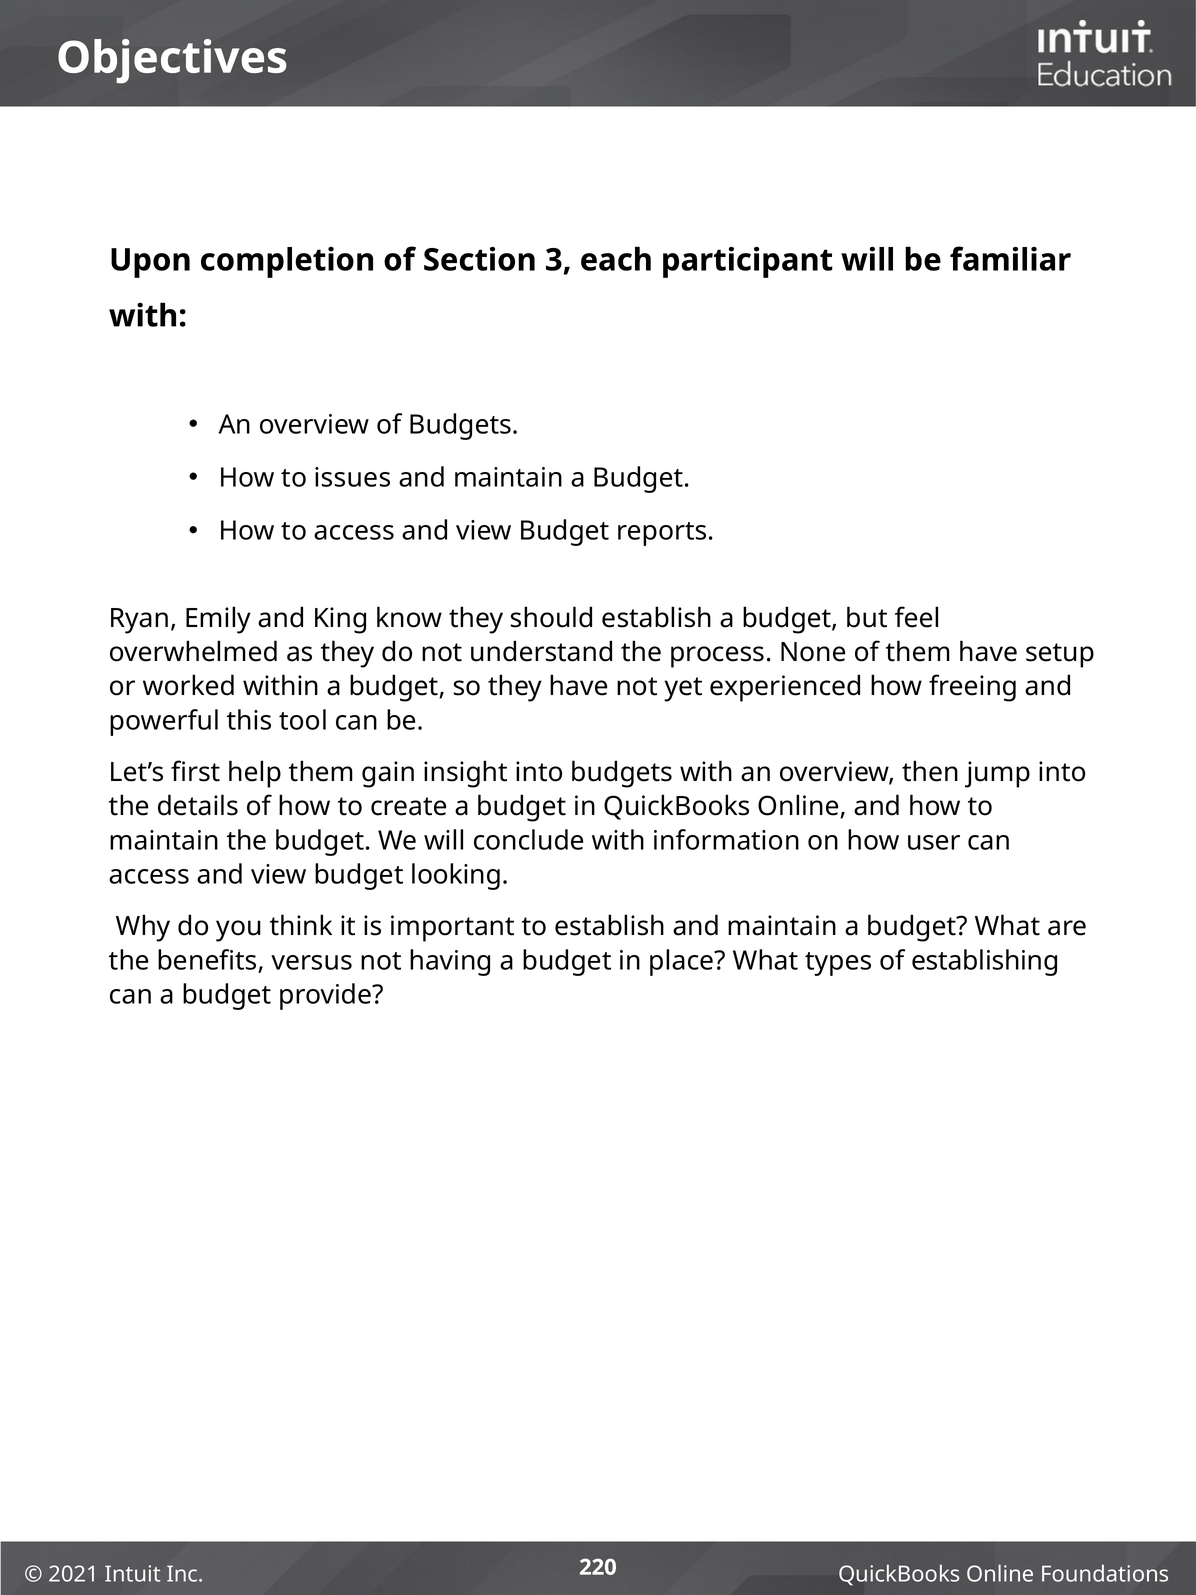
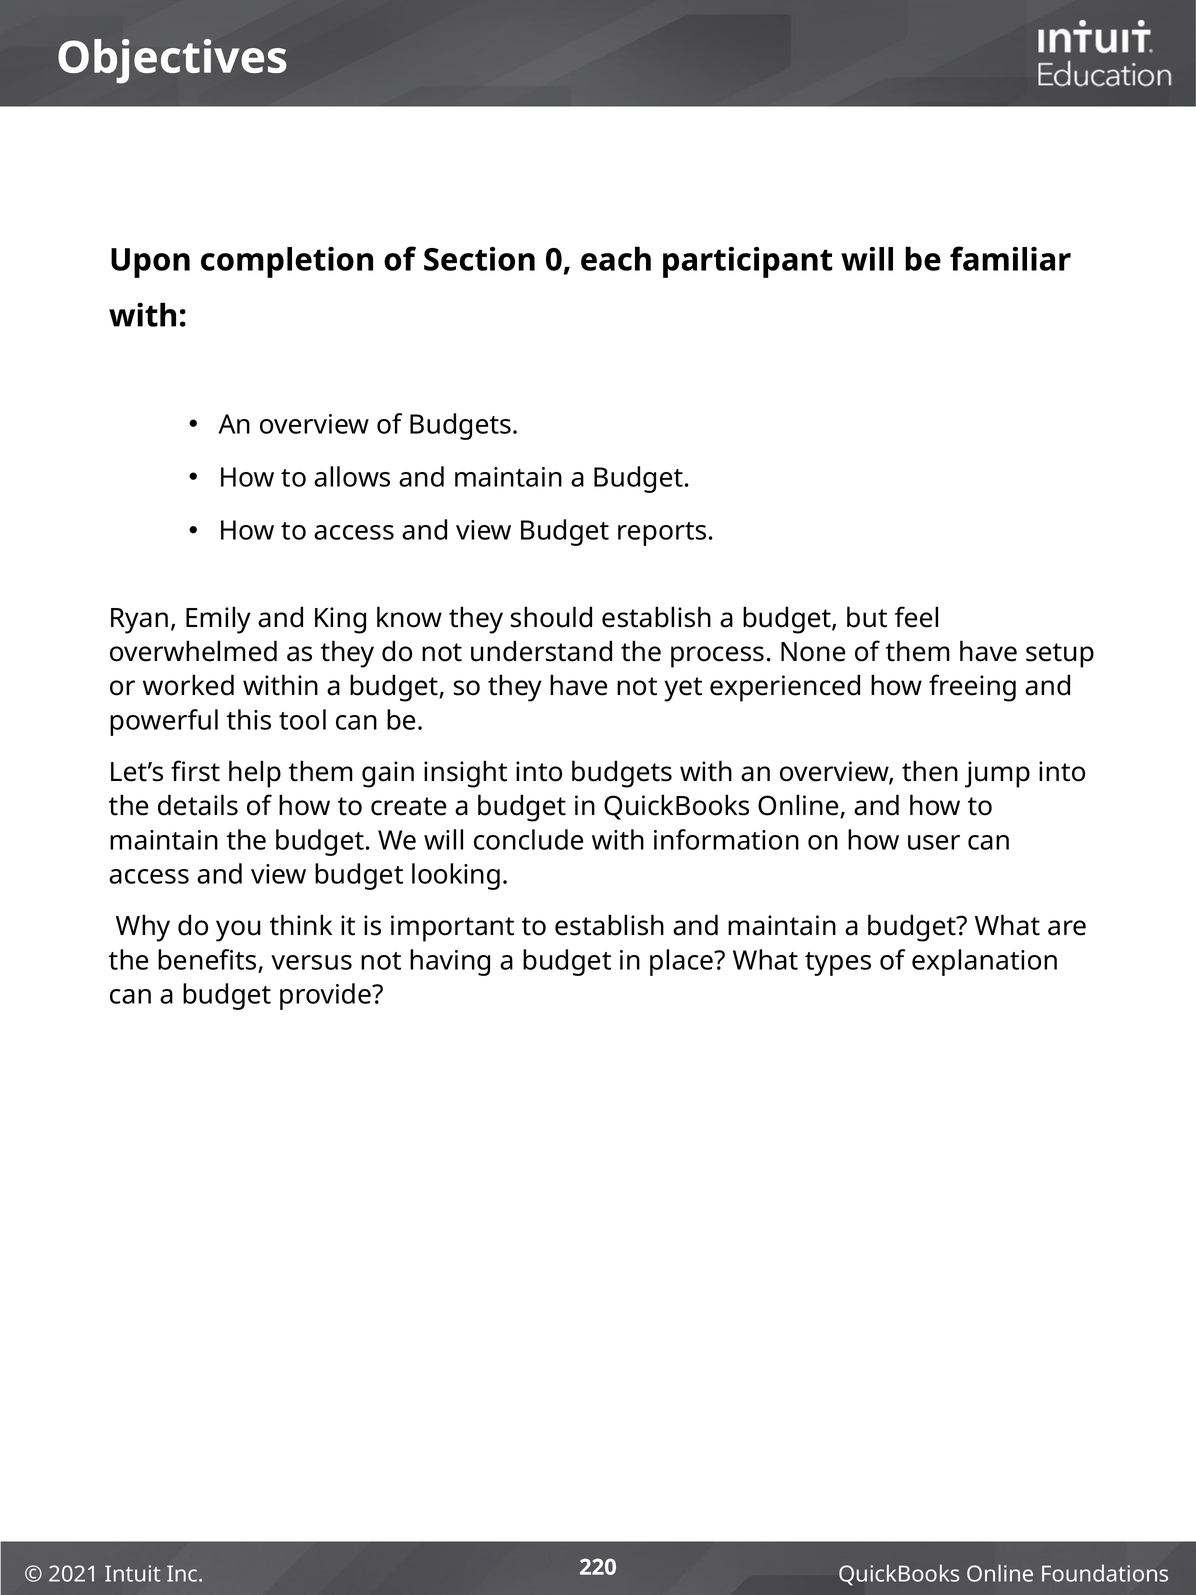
3: 3 -> 0
issues: issues -> allows
establishing: establishing -> explanation
